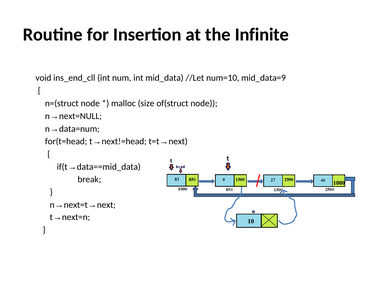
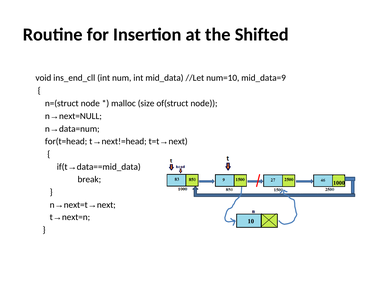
Infinite: Infinite -> Shifted
